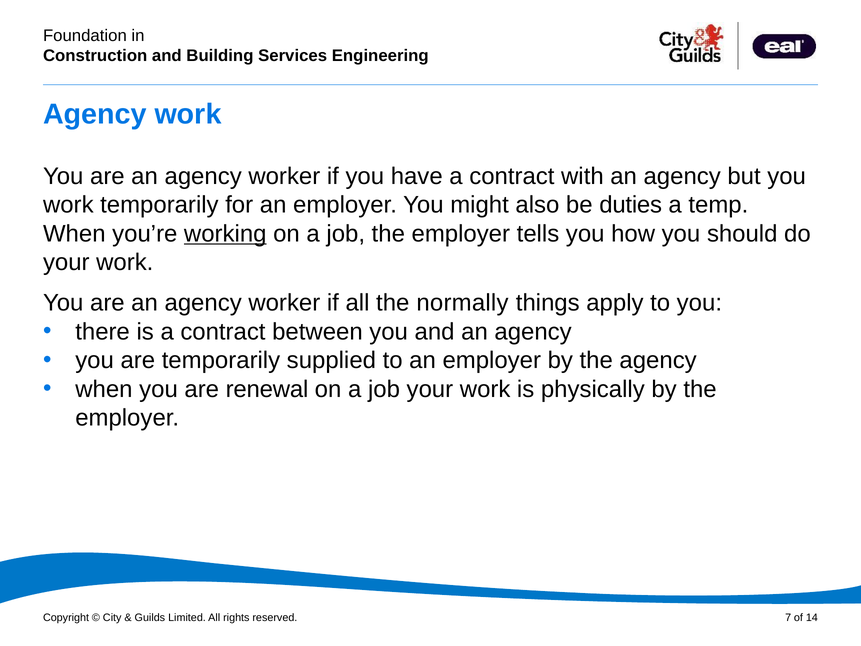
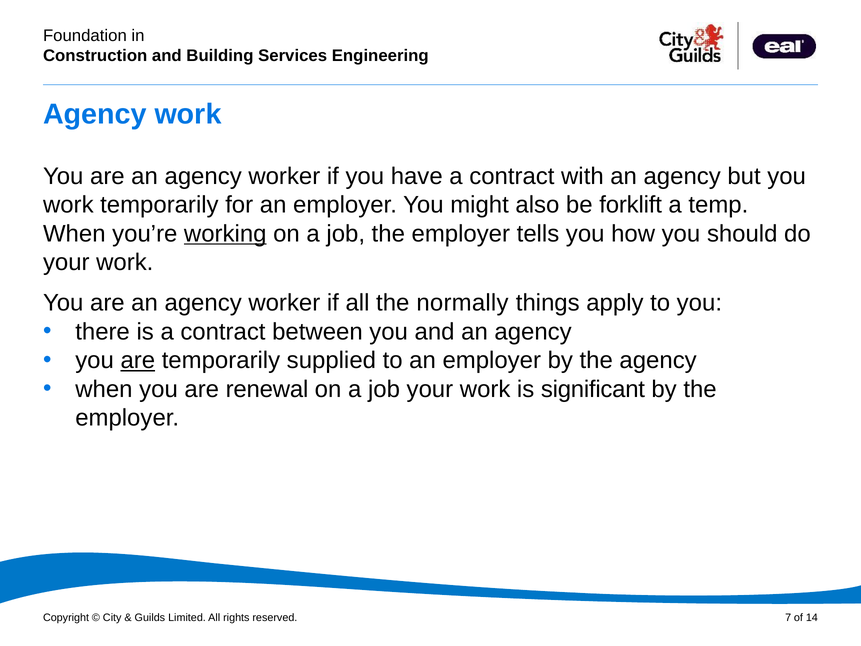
duties: duties -> forklift
are at (138, 360) underline: none -> present
physically: physically -> significant
